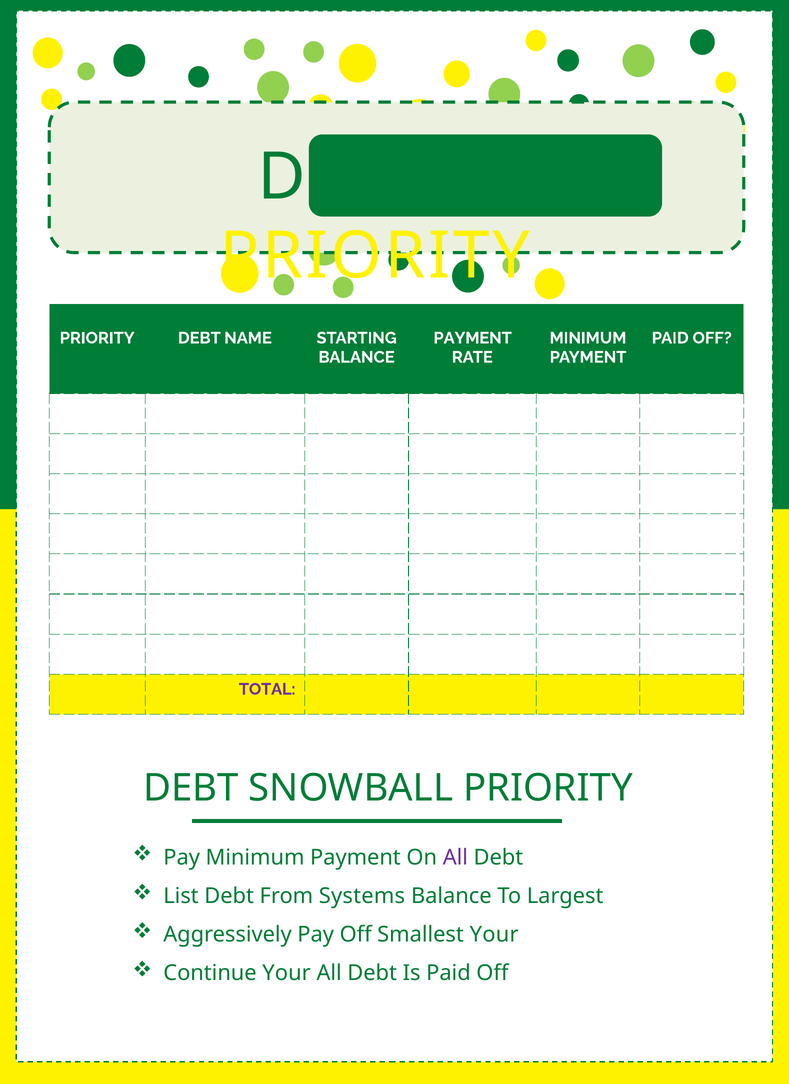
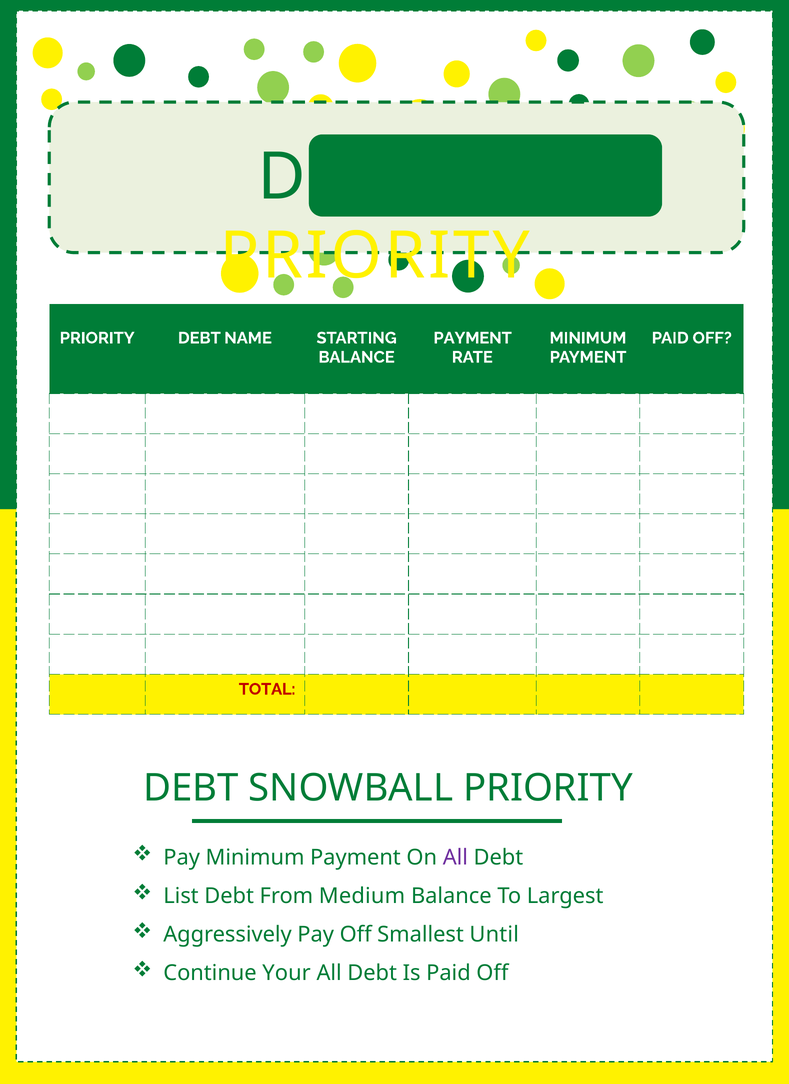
TOTAL colour: purple -> red
Systems: Systems -> Medium
Smallest Your: Your -> Until
